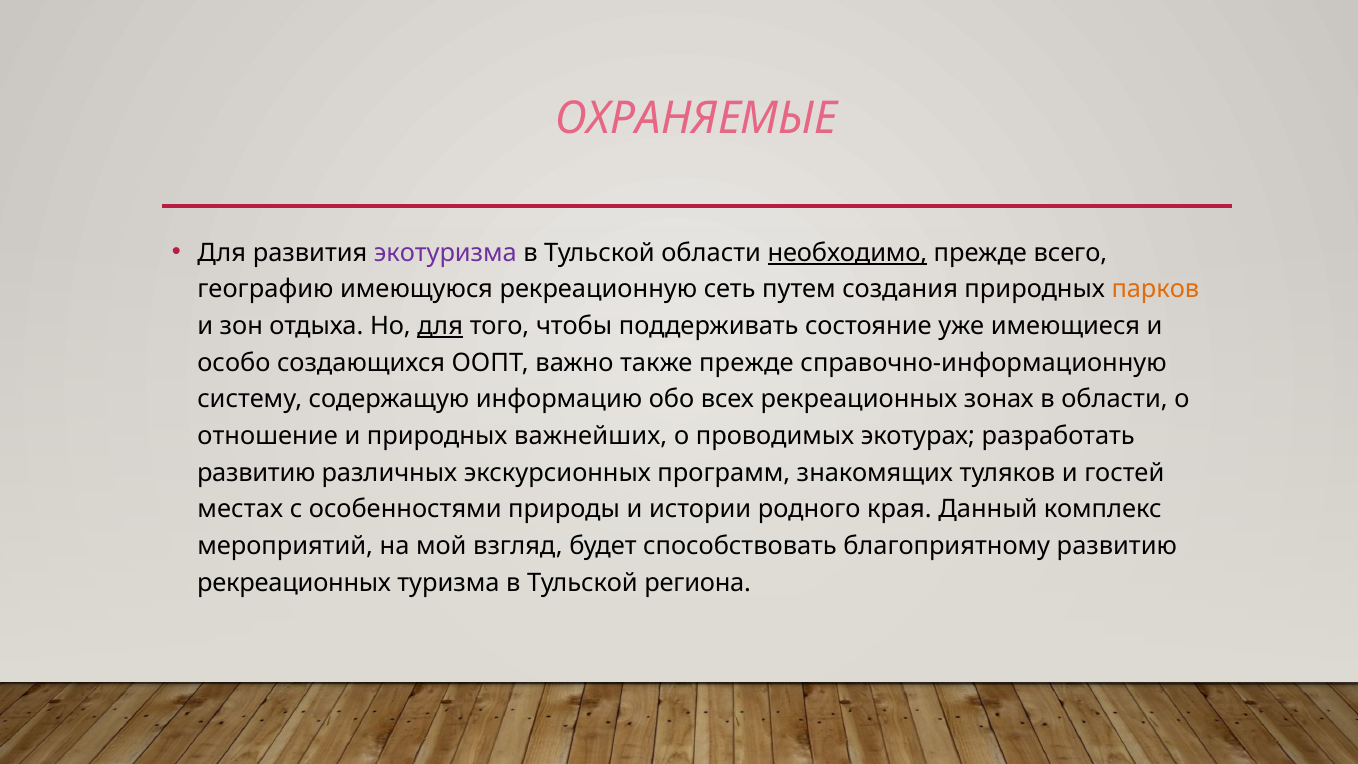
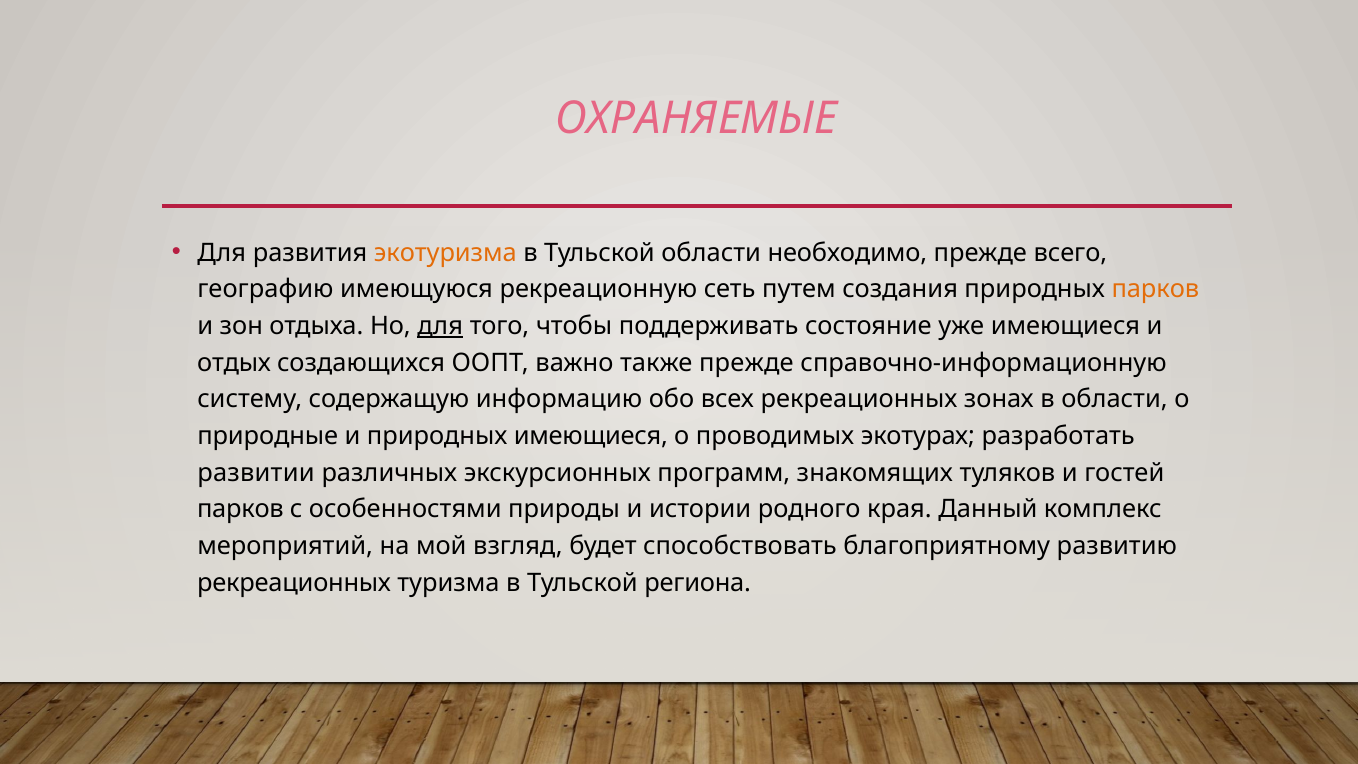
экотуризма colour: purple -> orange
необходимо underline: present -> none
особо: особо -> отдых
отношение: отношение -> природные
природных важнейших: важнейших -> имеющиеся
развитию at (256, 473): развитию -> развитии
местах at (240, 509): местах -> парков
